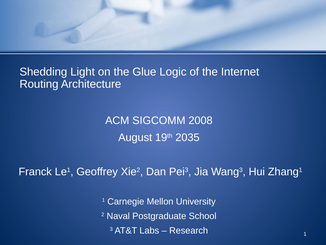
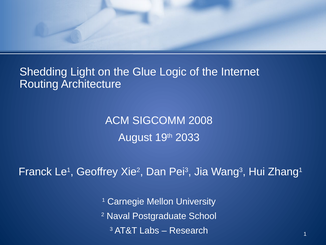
2035: 2035 -> 2033
